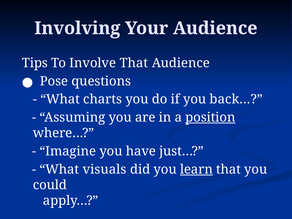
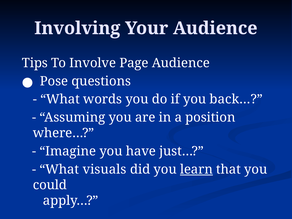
Involve That: That -> Page
charts: charts -> words
position underline: present -> none
